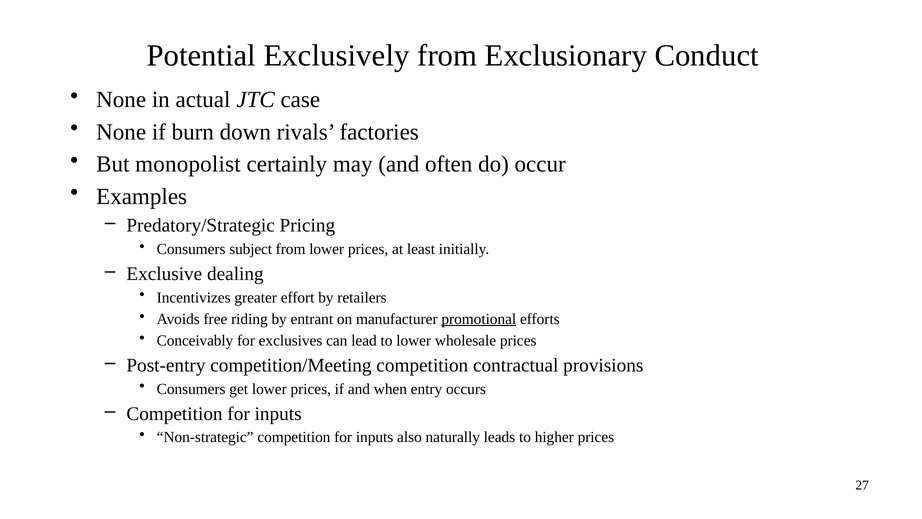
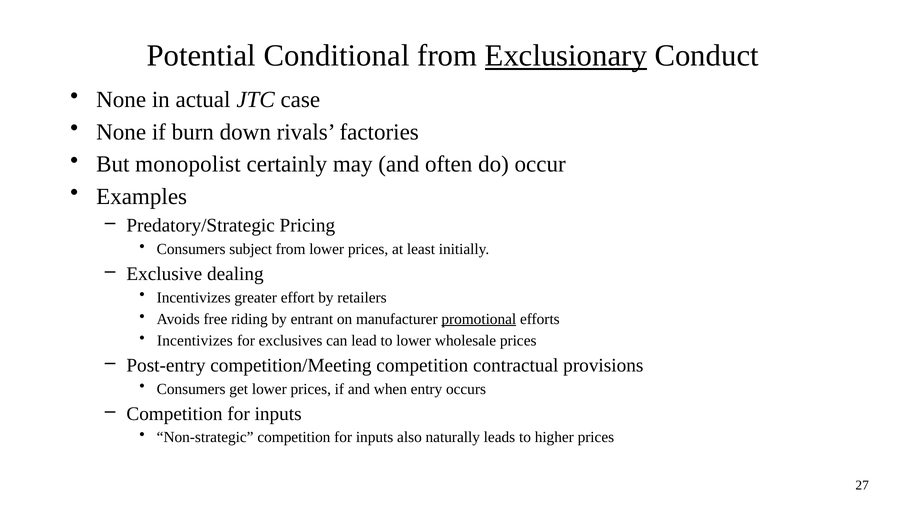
Exclusively: Exclusively -> Conditional
Exclusionary underline: none -> present
Conceivably at (195, 340): Conceivably -> Incentivizes
